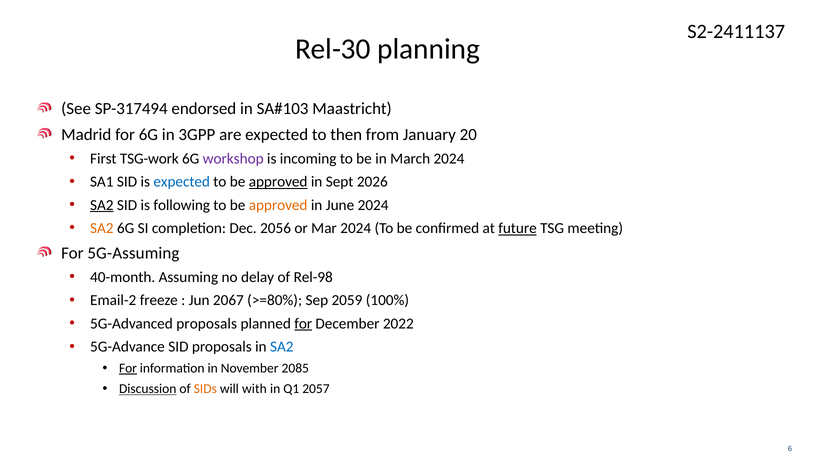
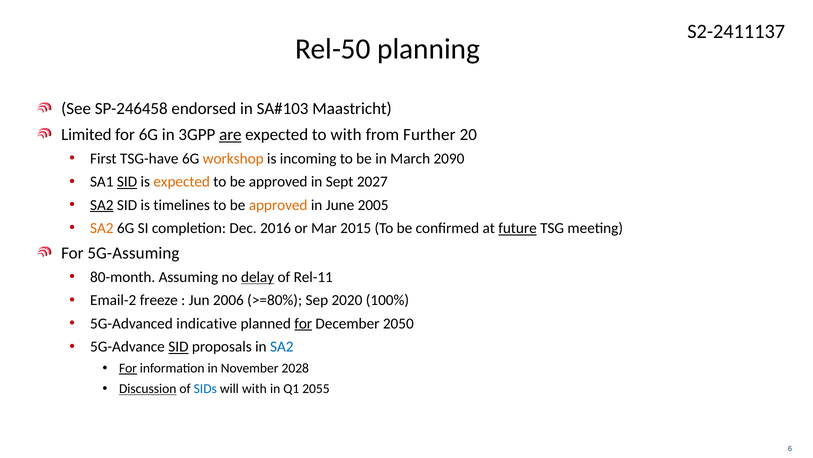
Rel-30: Rel-30 -> Rel-50
SP-317494: SP-317494 -> SP-246458
Madrid: Madrid -> Limited
are underline: none -> present
to then: then -> with
January: January -> Further
TSG-work: TSG-work -> TSG-have
workshop colour: purple -> orange
March 2024: 2024 -> 2090
SID at (127, 182) underline: none -> present
expected at (182, 182) colour: blue -> orange
approved at (278, 182) underline: present -> none
2026: 2026 -> 2027
following: following -> timelines
June 2024: 2024 -> 2005
2056: 2056 -> 2016
Mar 2024: 2024 -> 2015
40-month: 40-month -> 80-month
delay underline: none -> present
Rel-98: Rel-98 -> Rel-11
2067: 2067 -> 2006
2059: 2059 -> 2020
5G-Advanced proposals: proposals -> indicative
2022: 2022 -> 2050
SID at (178, 346) underline: none -> present
2085: 2085 -> 2028
SIDs colour: orange -> blue
2057: 2057 -> 2055
